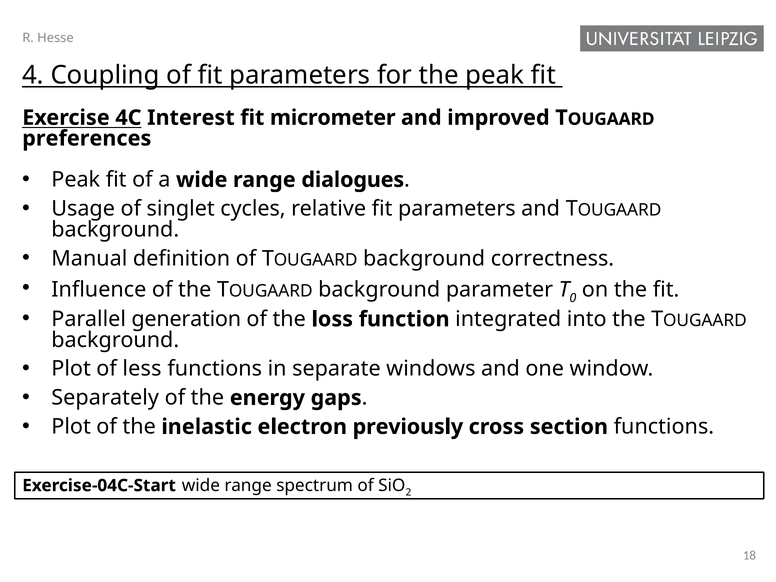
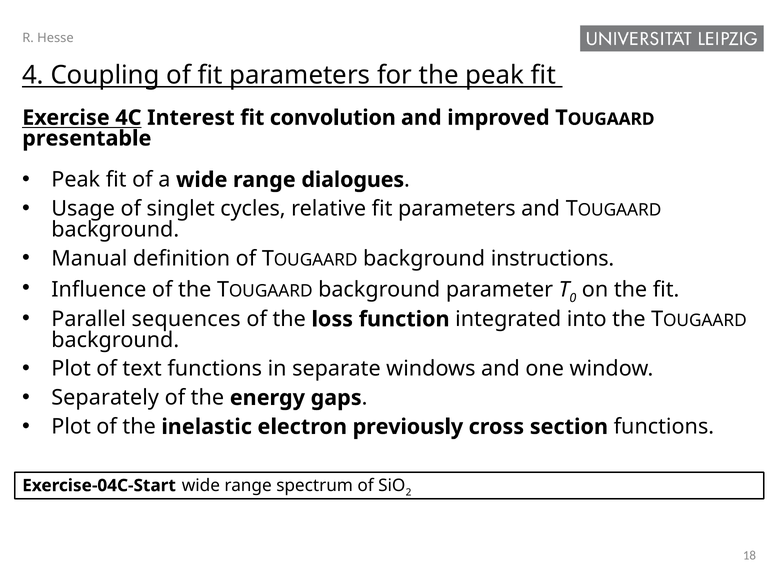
micrometer: micrometer -> convolution
preferences: preferences -> presentable
correctness: correctness -> instructions
generation: generation -> sequences
less: less -> text
